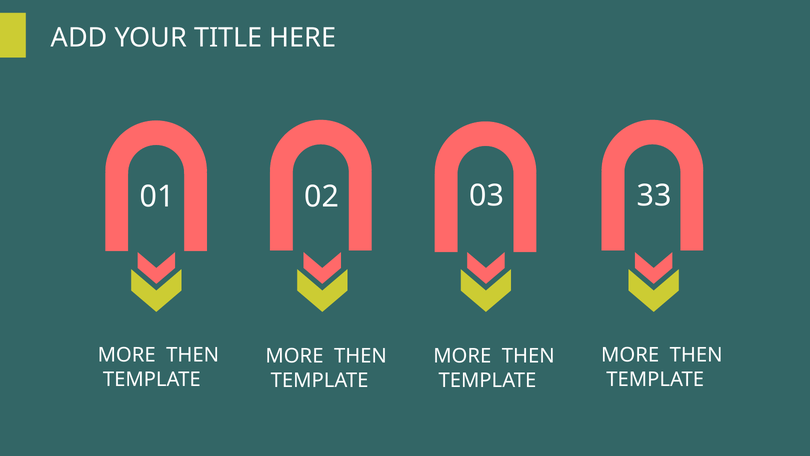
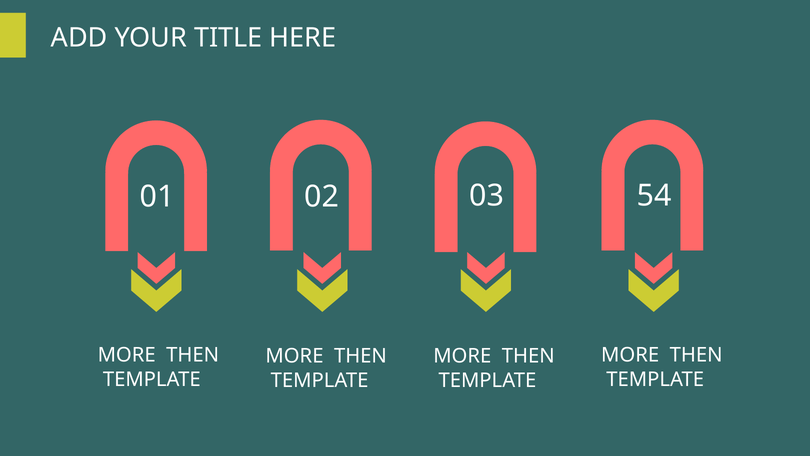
33: 33 -> 54
